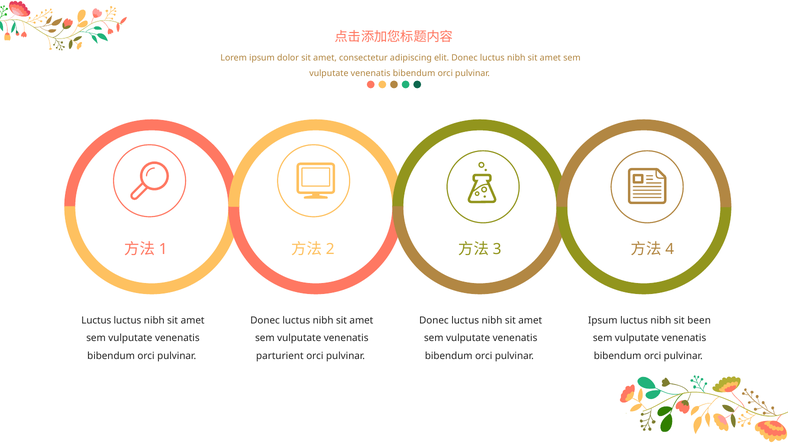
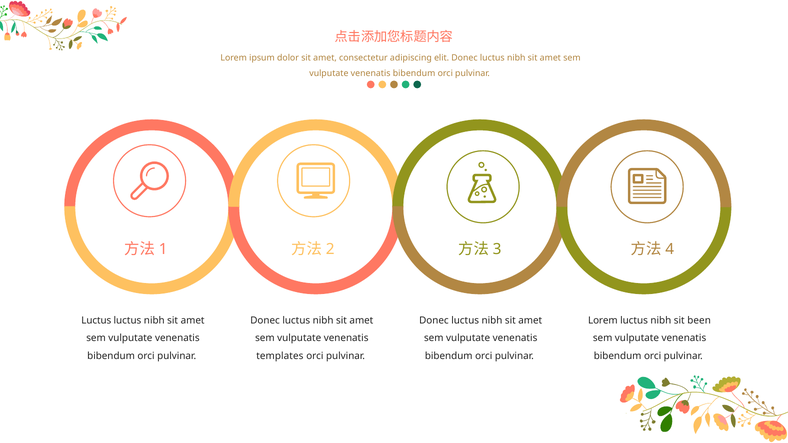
Ipsum at (603, 321): Ipsum -> Lorem
parturient: parturient -> templates
